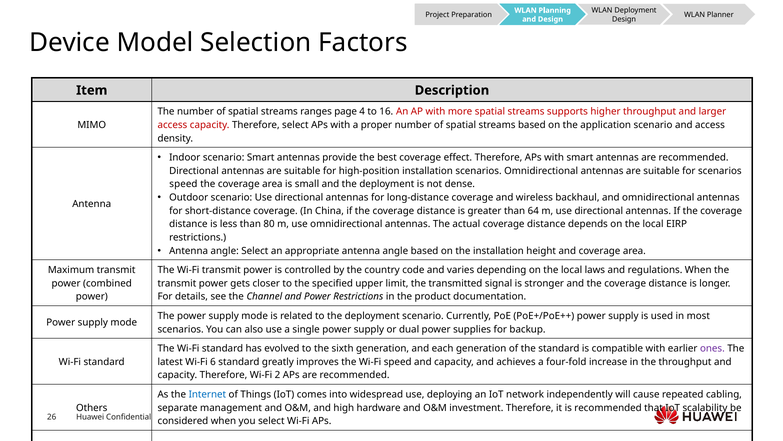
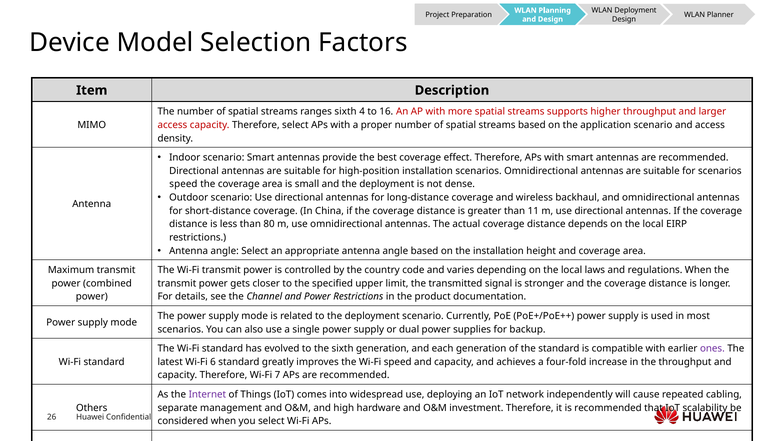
ranges page: page -> sixth
64: 64 -> 11
2: 2 -> 7
Internet colour: blue -> purple
